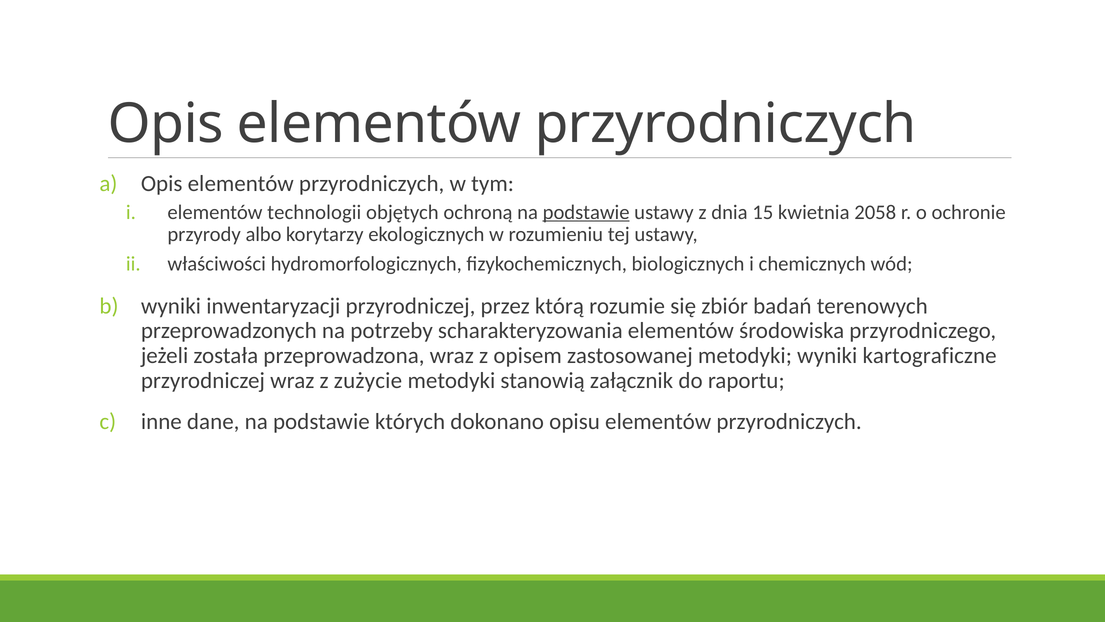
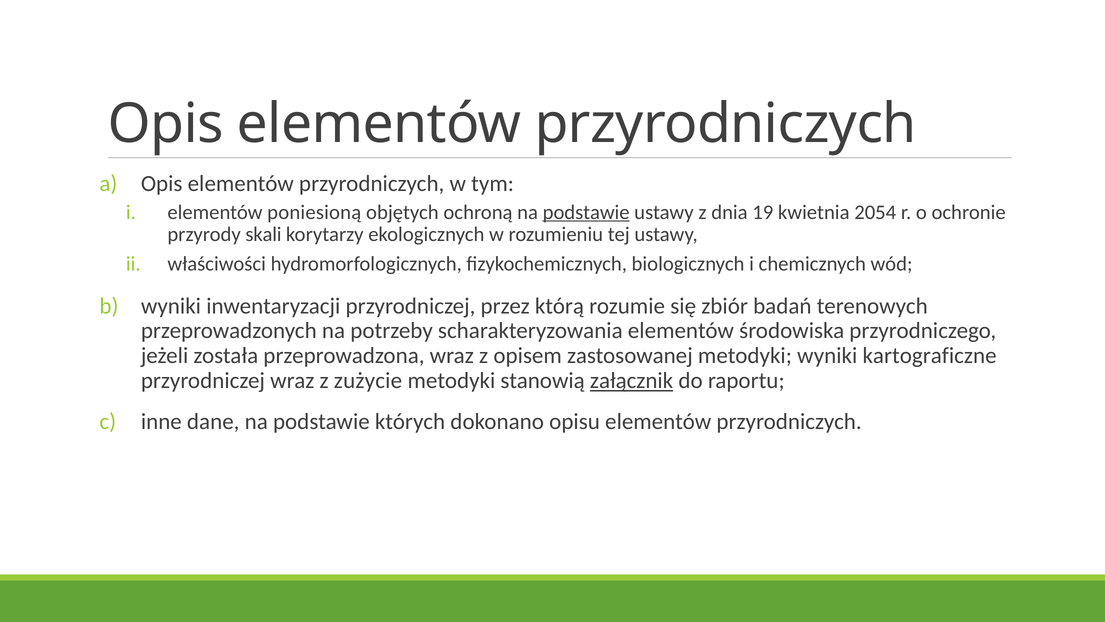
technologii: technologii -> poniesioną
15: 15 -> 19
2058: 2058 -> 2054
albo: albo -> skali
załącznik underline: none -> present
